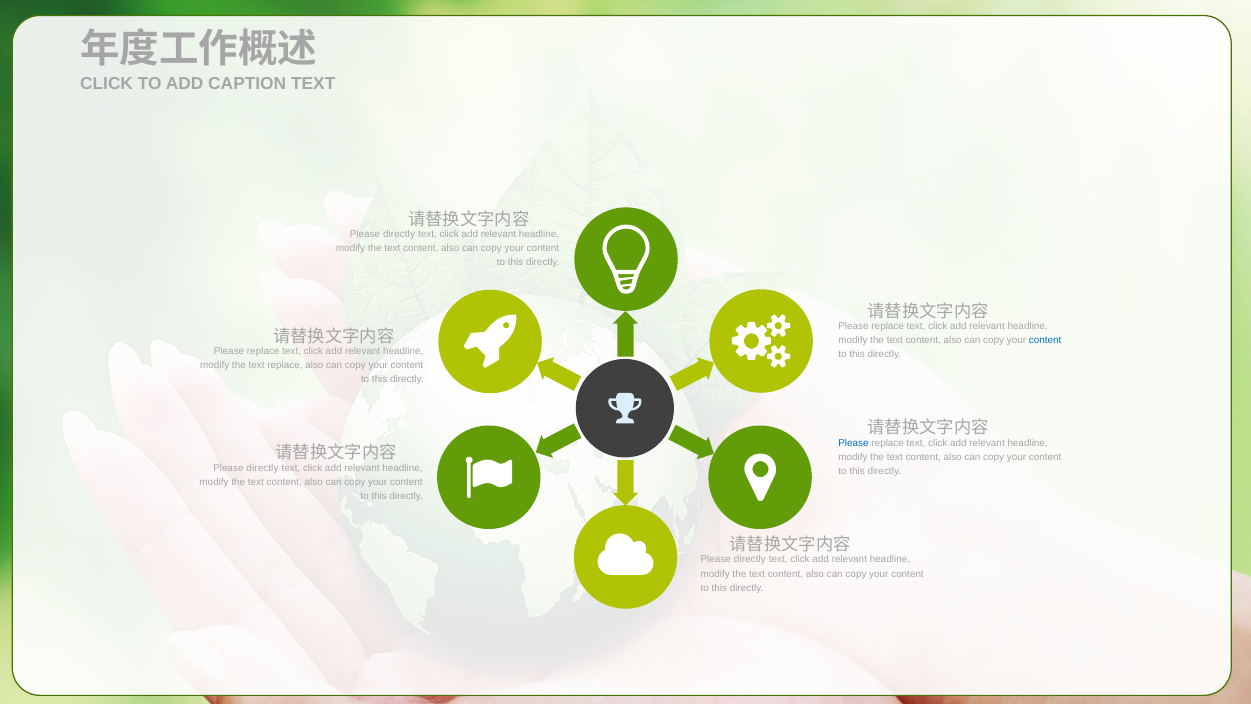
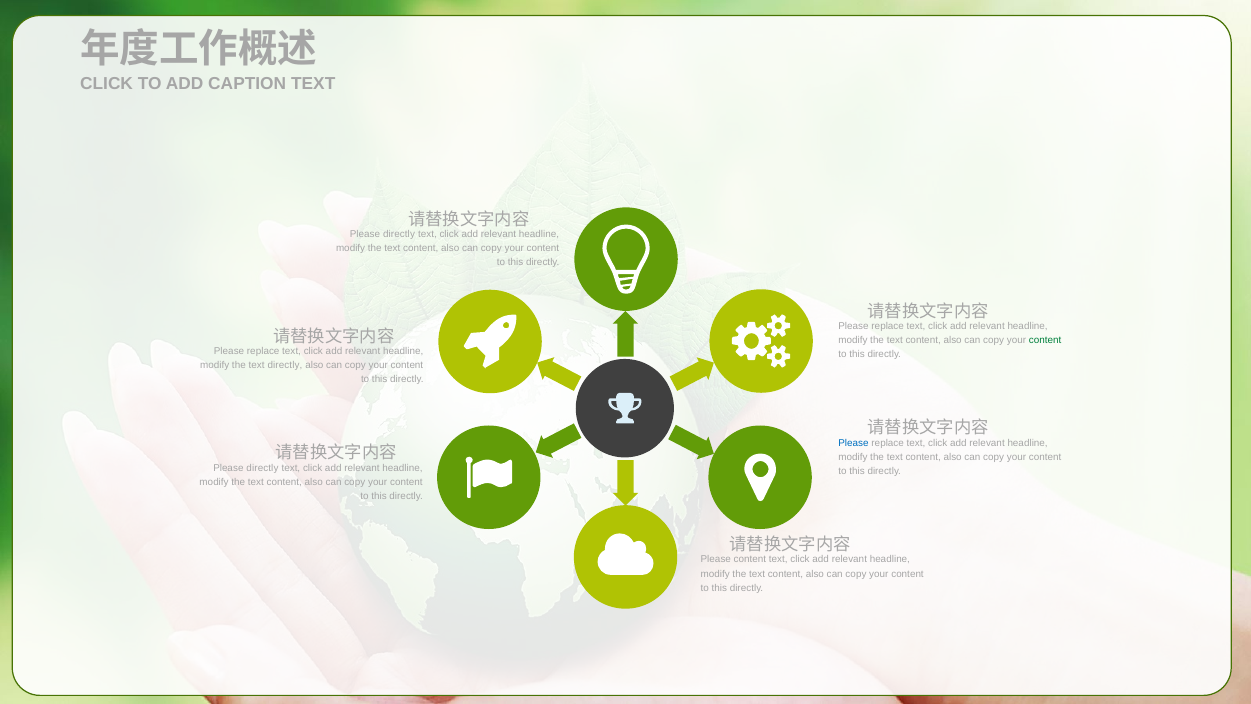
content at (1045, 340) colour: blue -> green
text replace: replace -> directly
directly at (750, 559): directly -> content
